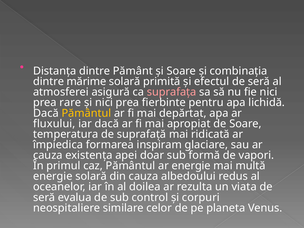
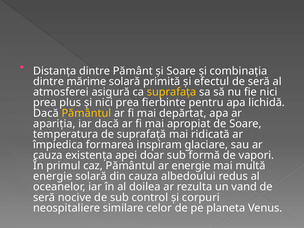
suprafața colour: pink -> yellow
rare: rare -> plus
fluxului: fluxului -> apariția
viata: viata -> vand
evalua: evalua -> nocive
